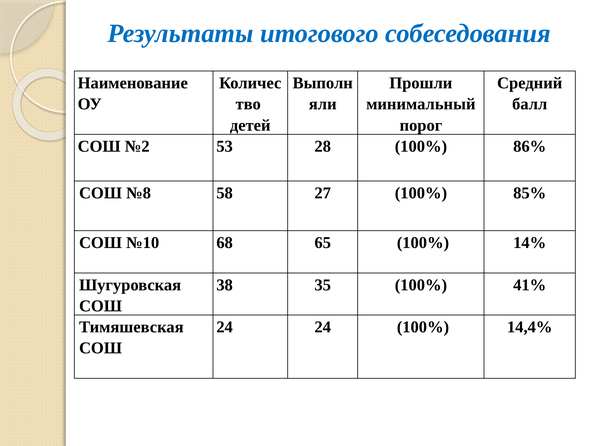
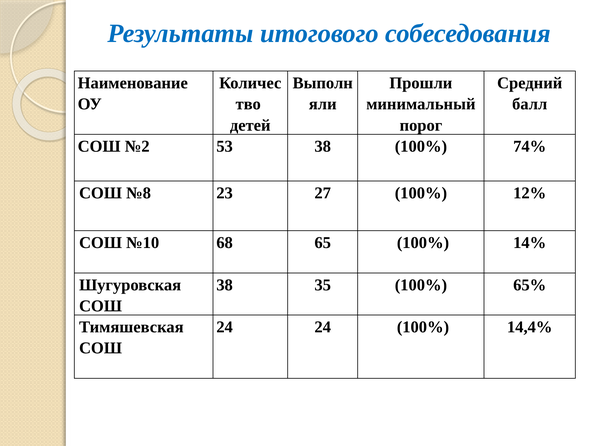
53 28: 28 -> 38
86%: 86% -> 74%
58: 58 -> 23
85%: 85% -> 12%
41%: 41% -> 65%
